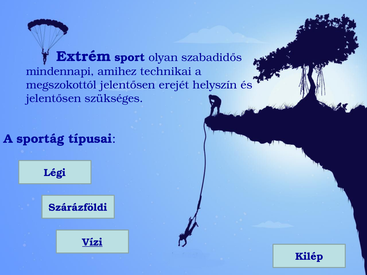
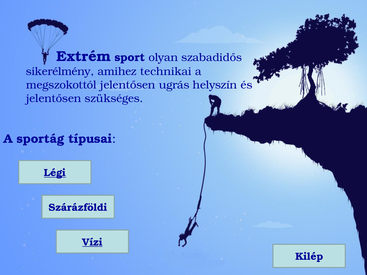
mindennapi: mindennapi -> sikerélmény
erejét: erejét -> ugrás
Légi underline: none -> present
